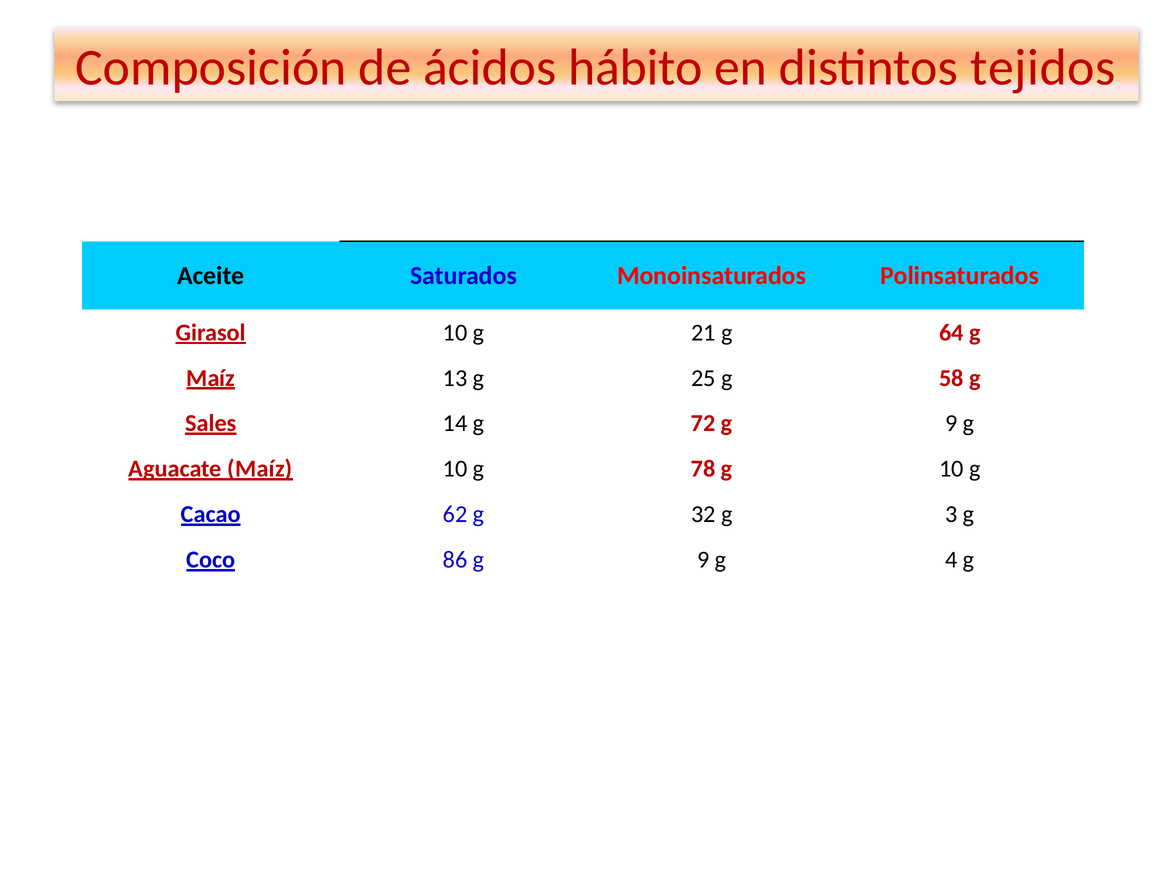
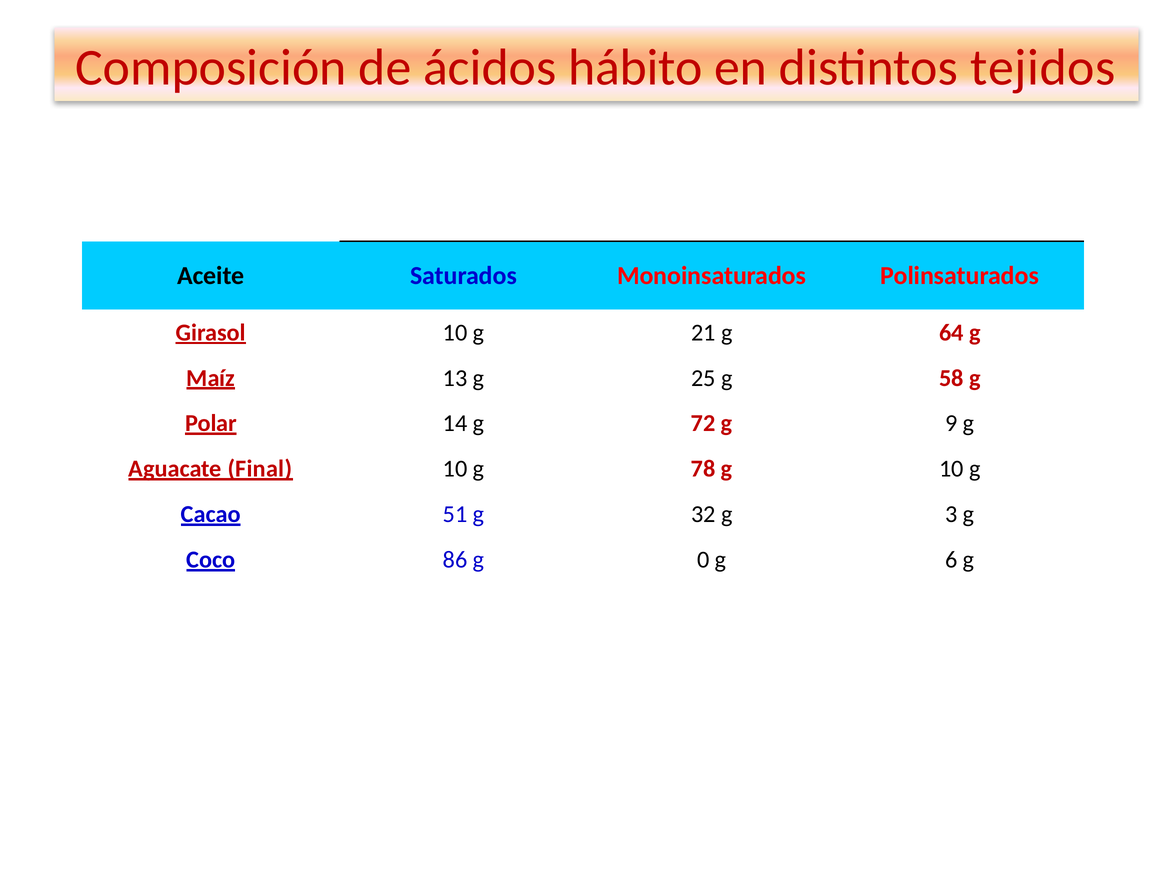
Sales: Sales -> Polar
Aguacate Maíz: Maíz -> Final
62: 62 -> 51
86 g 9: 9 -> 0
4: 4 -> 6
